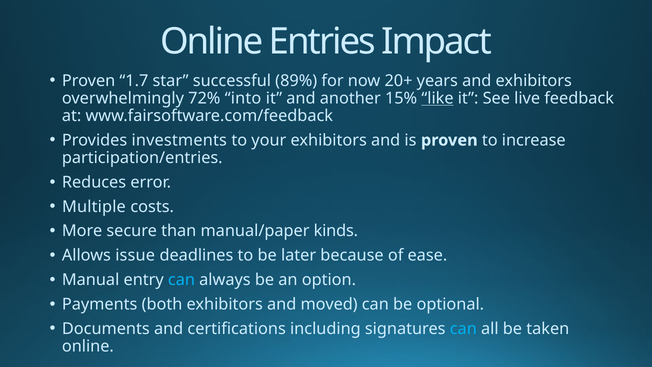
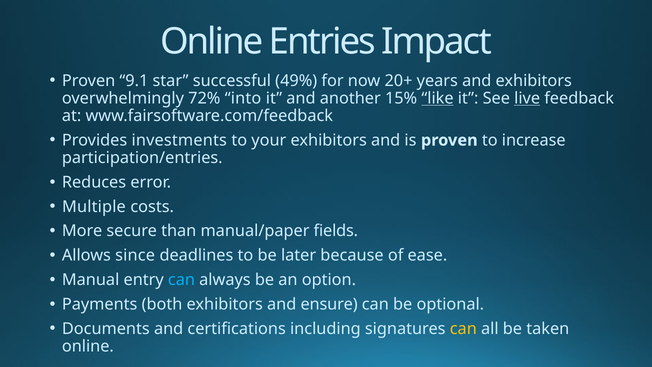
1.7: 1.7 -> 9.1
89%: 89% -> 49%
live underline: none -> present
kinds: kinds -> fields
issue: issue -> since
moved: moved -> ensure
can at (463, 329) colour: light blue -> yellow
